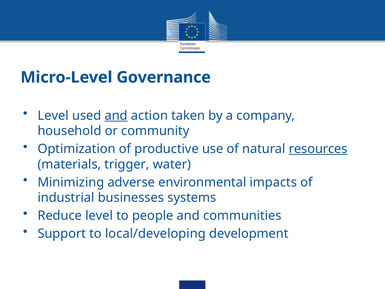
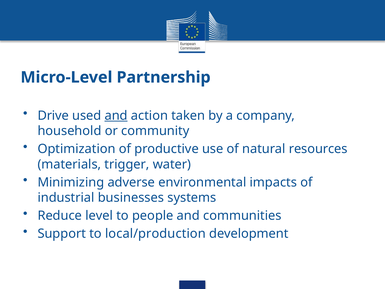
Governance: Governance -> Partnership
Level at (53, 115): Level -> Drive
resources underline: present -> none
local/developing: local/developing -> local/production
